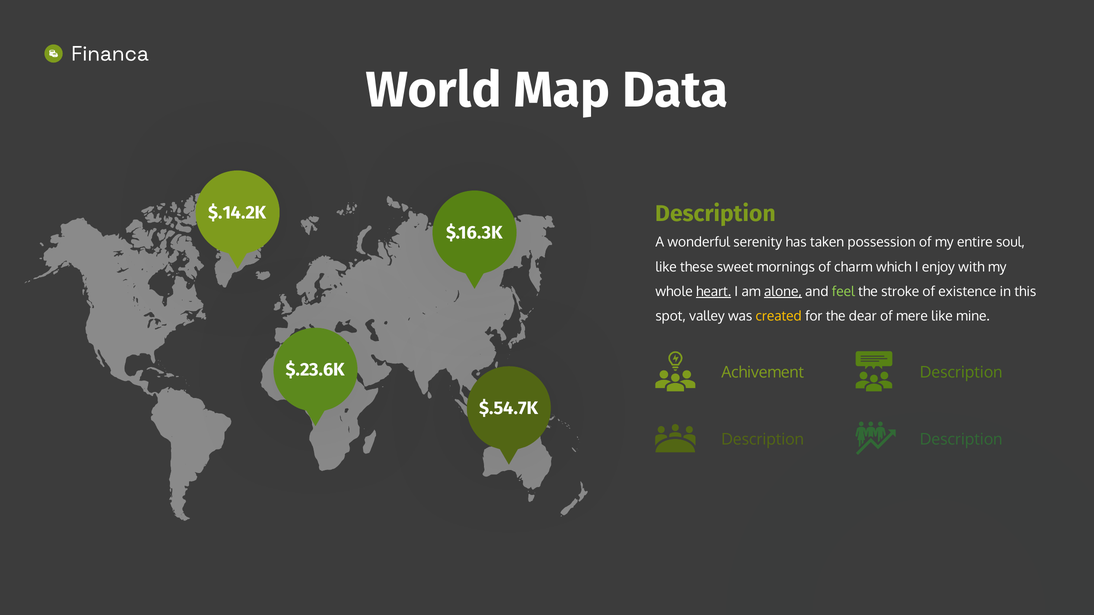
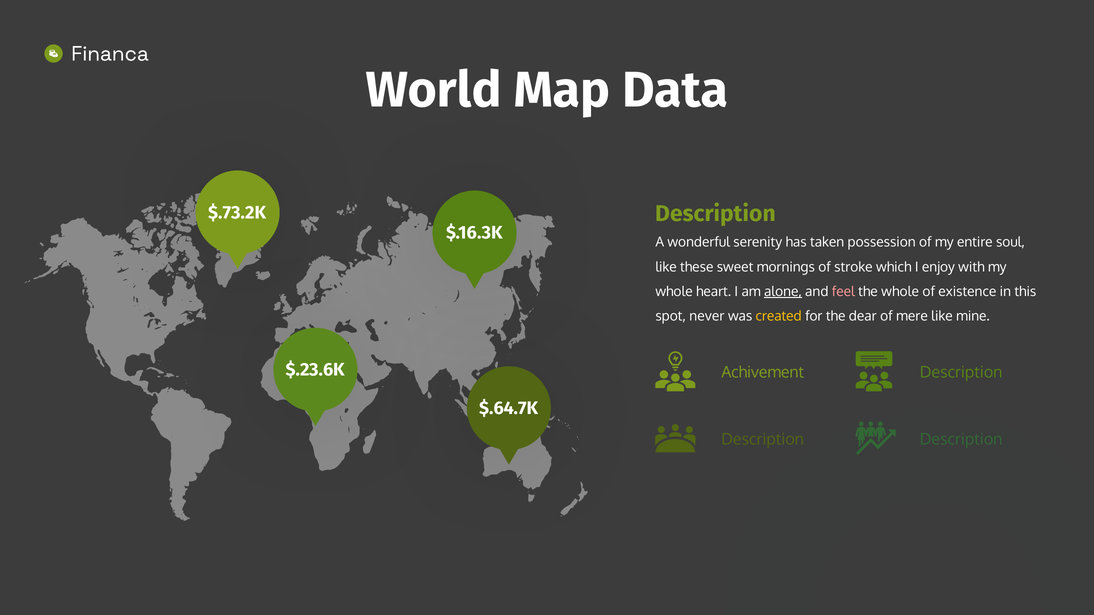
$.14.2K: $.14.2K -> $.73.2K
charm: charm -> stroke
heart underline: present -> none
feel colour: light green -> pink
the stroke: stroke -> whole
valley: valley -> never
$.54.7K: $.54.7K -> $.64.7K
